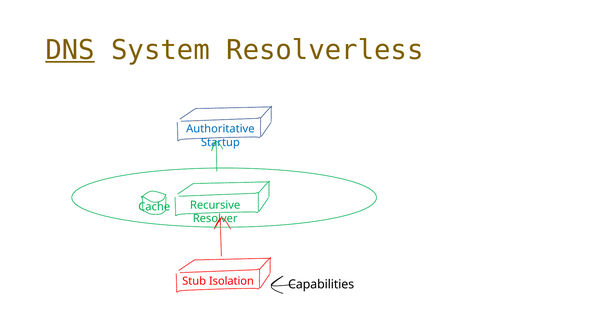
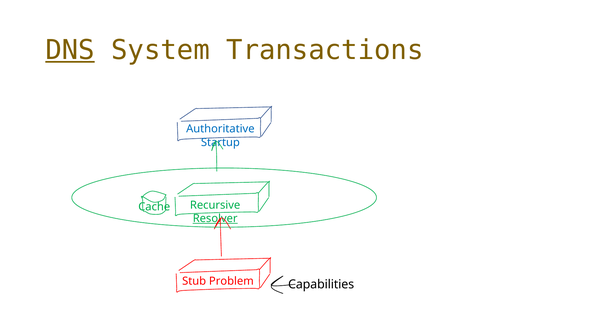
Resolverless: Resolverless -> Transactions
Resolver underline: none -> present
Isolation: Isolation -> Problem
